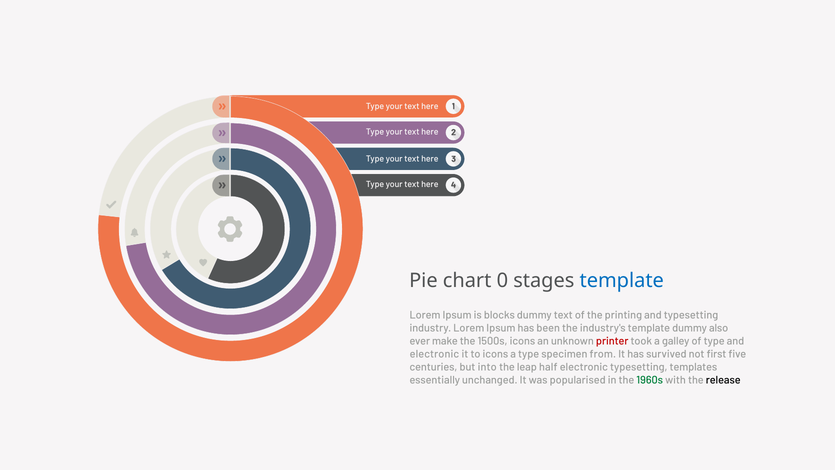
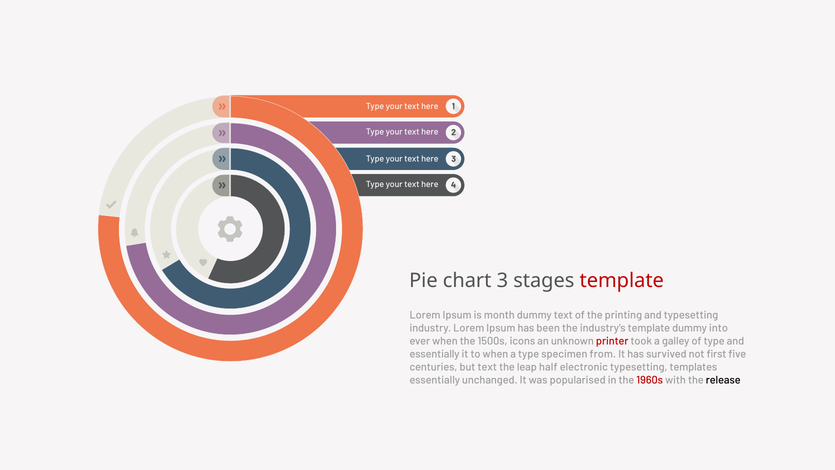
0: 0 -> 3
template at (622, 280) colour: blue -> red
blocks: blocks -> month
also: also -> into
ever make: make -> when
electronic at (434, 354): electronic -> essentially
to icons: icons -> when
but into: into -> text
1960s colour: green -> red
